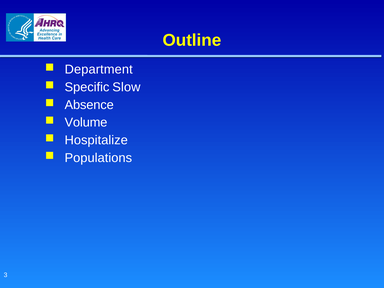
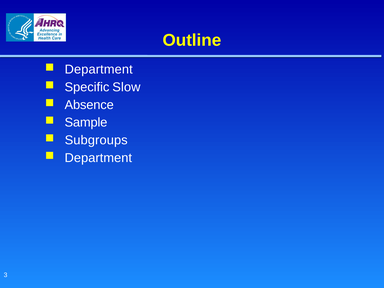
Volume: Volume -> Sample
Hospitalize: Hospitalize -> Subgroups
Populations at (98, 158): Populations -> Department
